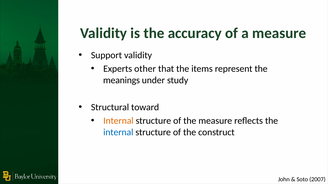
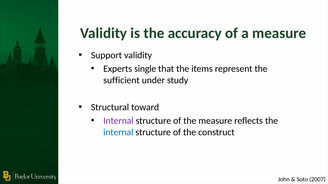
other: other -> single
meanings: meanings -> sufficient
Internal at (118, 121) colour: orange -> purple
